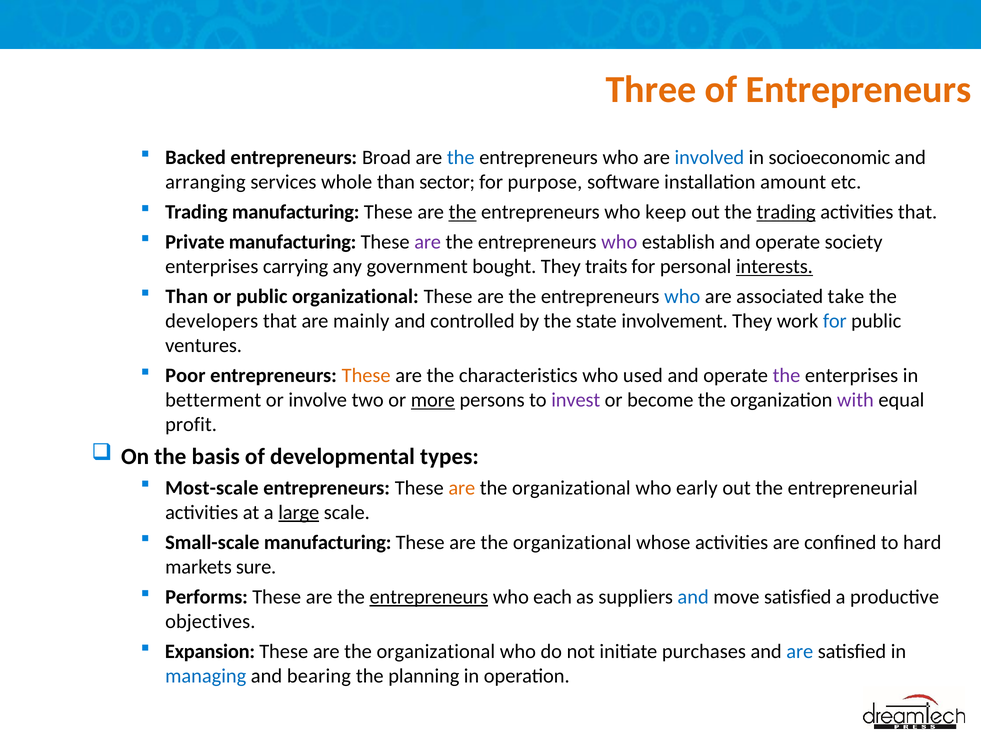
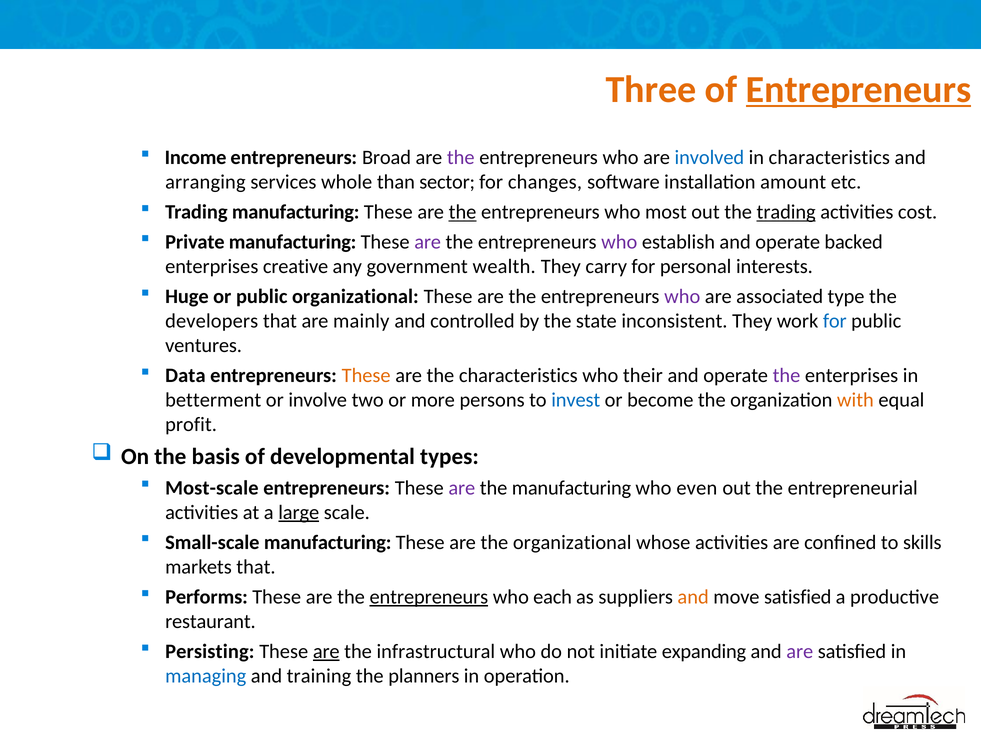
Entrepreneurs at (859, 90) underline: none -> present
Backed: Backed -> Income
the at (461, 158) colour: blue -> purple
in socioeconomic: socioeconomic -> characteristics
purpose: purpose -> changes
keep: keep -> most
activities that: that -> cost
society: society -> backed
carrying: carrying -> creative
bought: bought -> wealth
traits: traits -> carry
interests underline: present -> none
Than at (187, 297): Than -> Huge
who at (682, 297) colour: blue -> purple
take: take -> type
involvement: involvement -> inconsistent
Poor: Poor -> Data
used: used -> their
more underline: present -> none
invest colour: purple -> blue
with colour: purple -> orange
are at (462, 488) colour: orange -> purple
organizational at (571, 488): organizational -> manufacturing
early: early -> even
hard: hard -> skills
markets sure: sure -> that
and at (693, 597) colour: blue -> orange
objectives: objectives -> restaurant
Expansion: Expansion -> Persisting
are at (326, 651) underline: none -> present
organizational at (436, 651): organizational -> infrastructural
purchases: purchases -> expanding
are at (800, 651) colour: blue -> purple
bearing: bearing -> training
planning: planning -> planners
